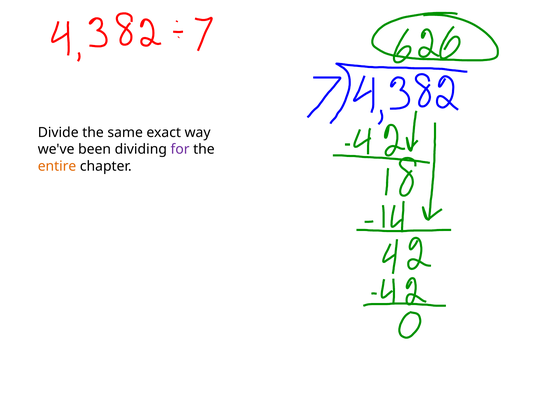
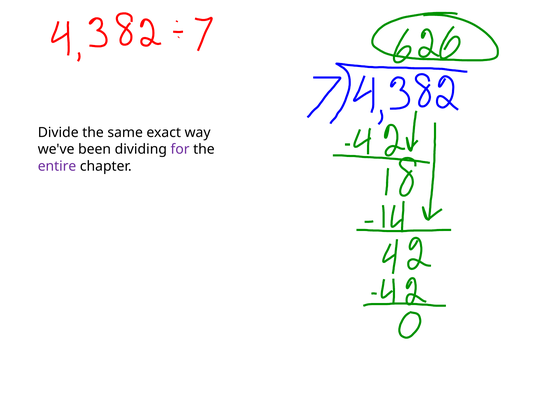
entire colour: orange -> purple
